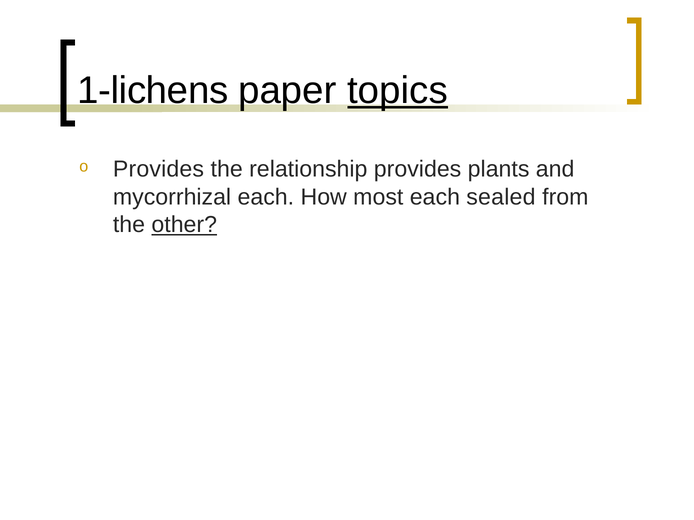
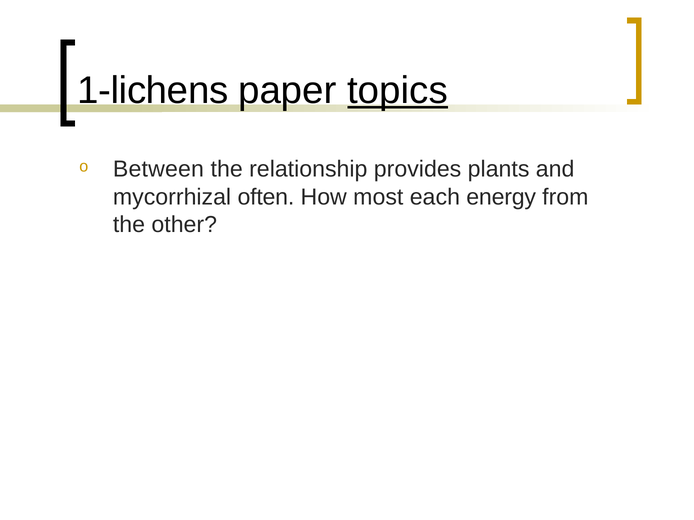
Provides at (158, 169): Provides -> Between
mycorrhizal each: each -> often
sealed: sealed -> energy
other underline: present -> none
